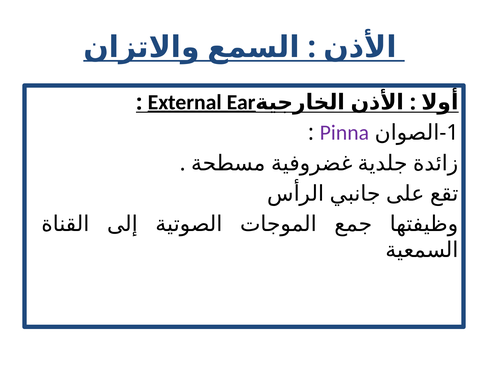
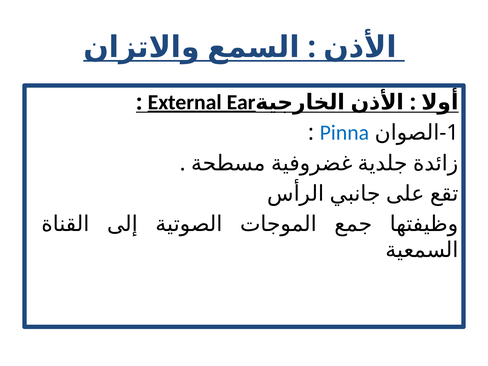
Pinna colour: purple -> blue
